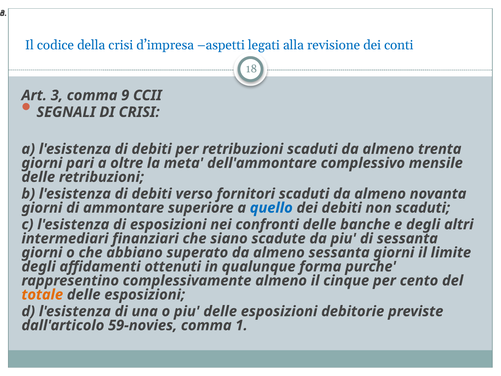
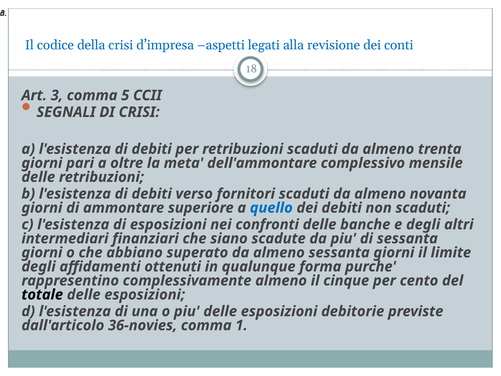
9: 9 -> 5
totale colour: orange -> black
59-novies: 59-novies -> 36-novies
